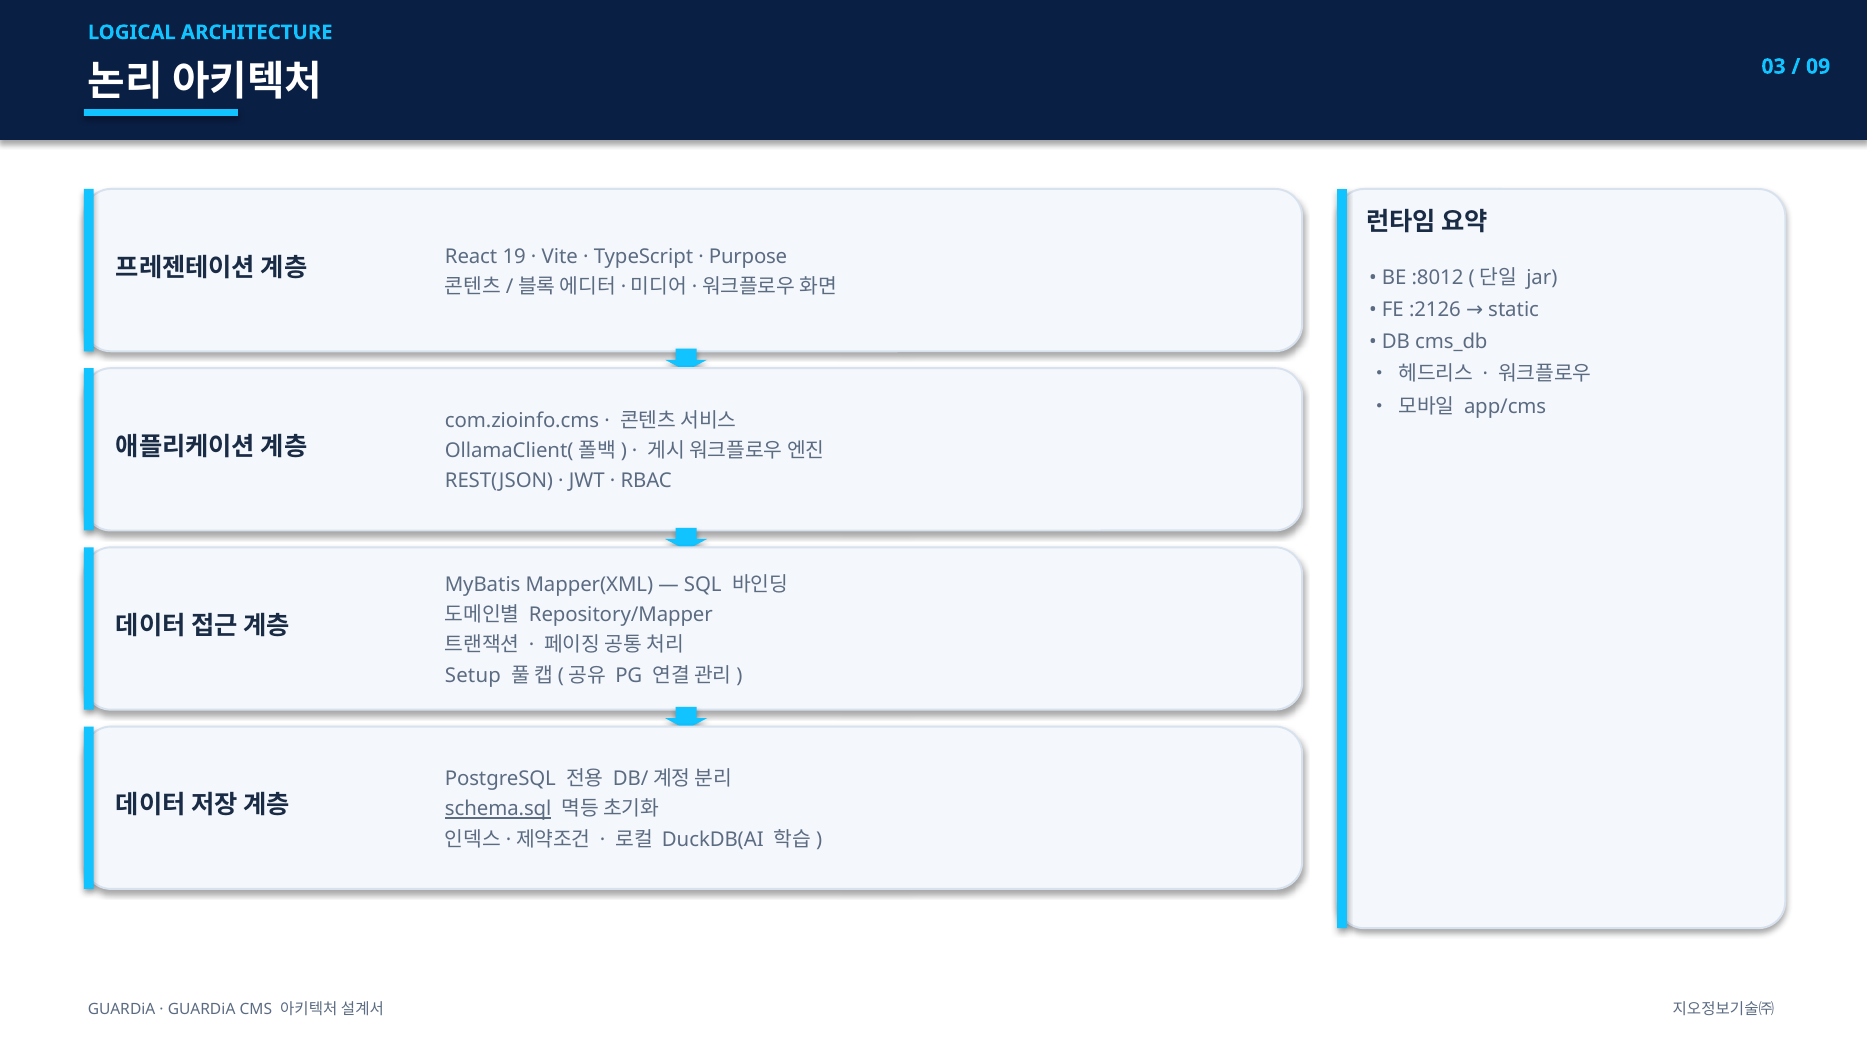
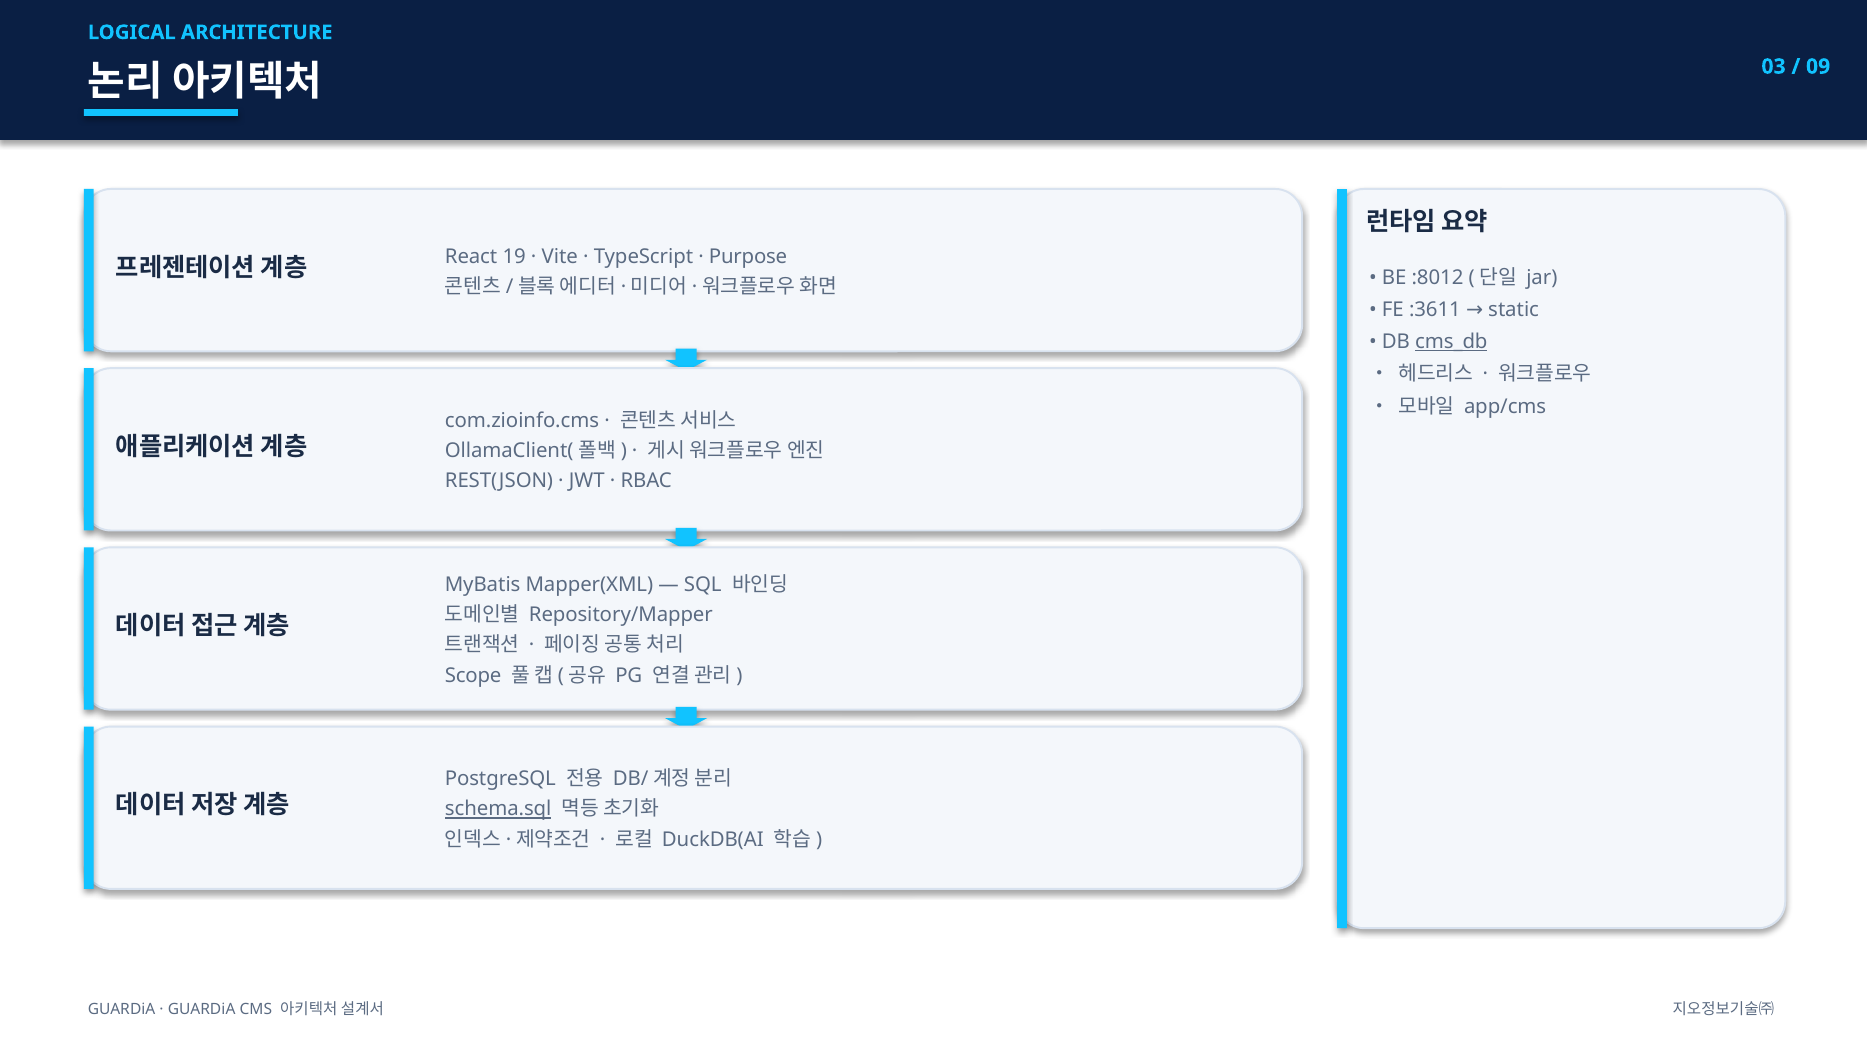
:2126: :2126 -> :3611
cms_db underline: none -> present
Setup: Setup -> Scope
